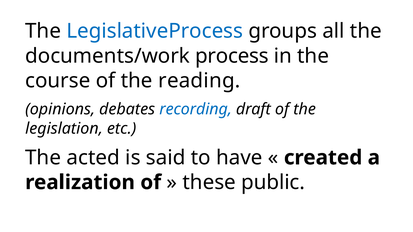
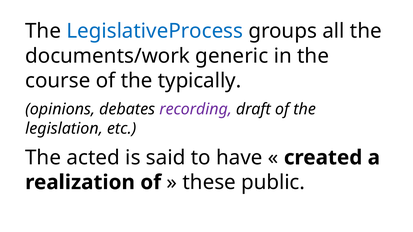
process: process -> generic
reading: reading -> typically
recording colour: blue -> purple
